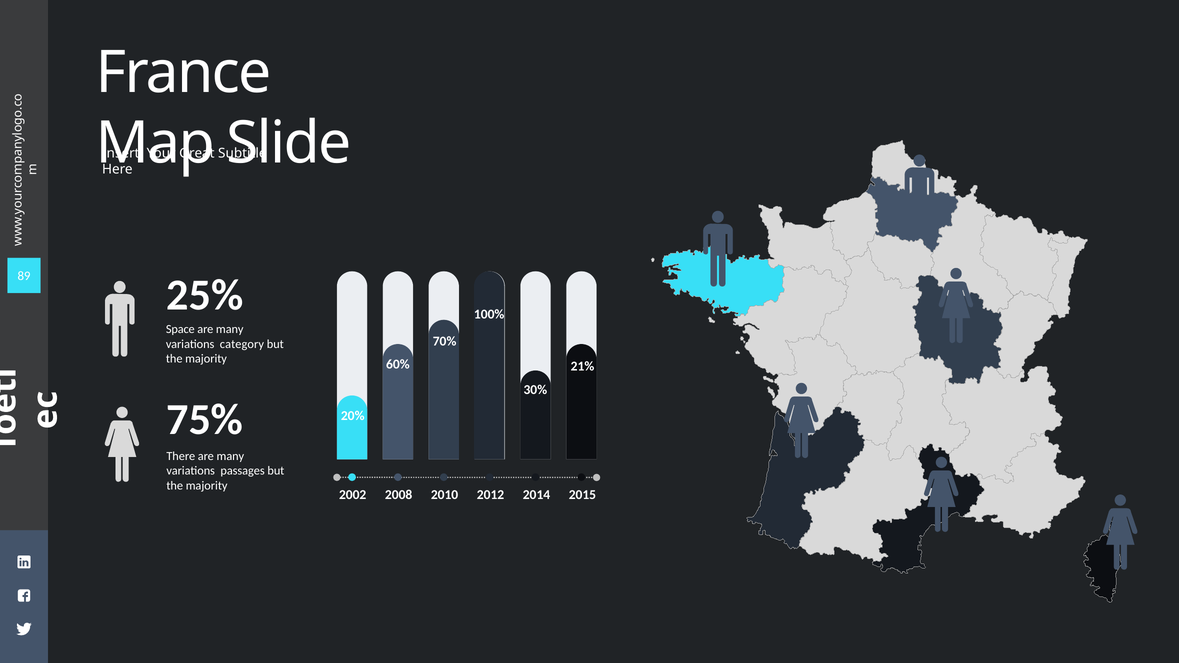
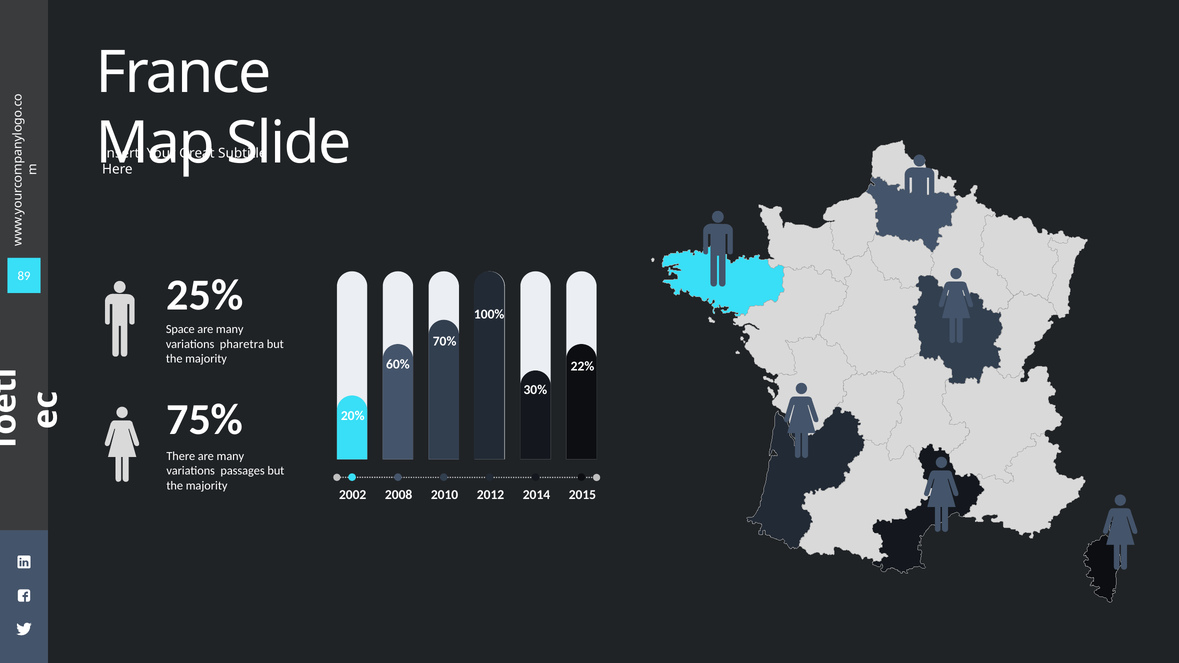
category: category -> pharetra
21%: 21% -> 22%
